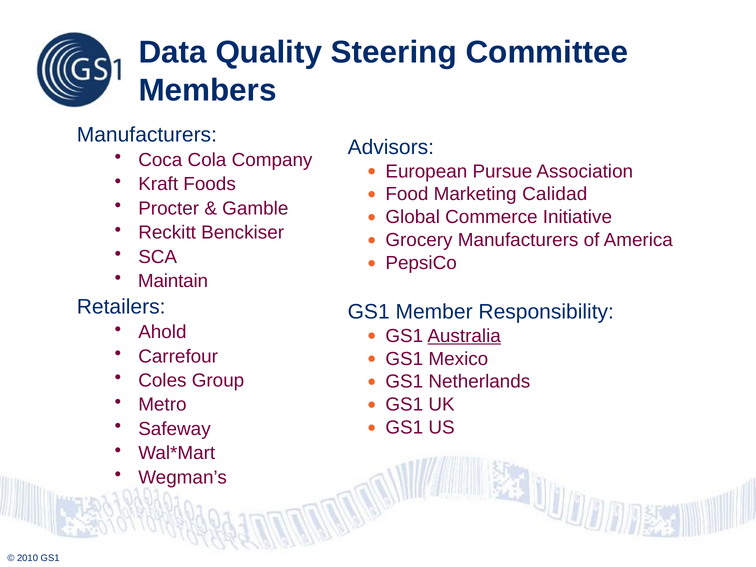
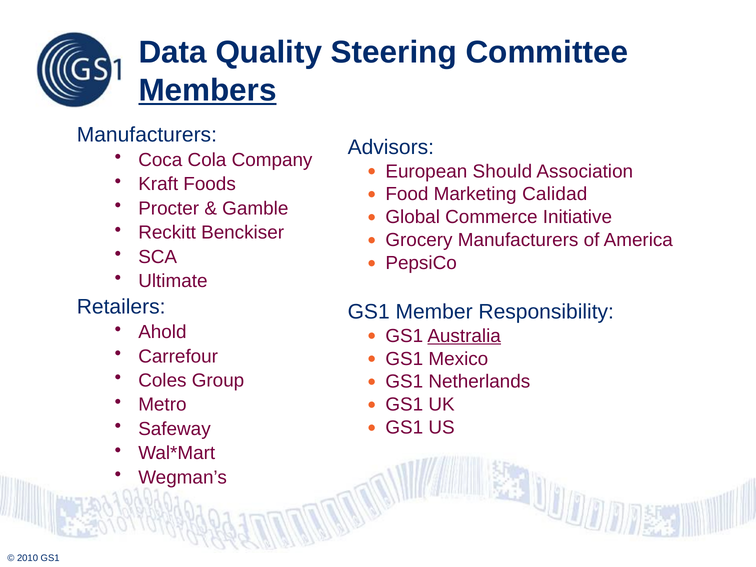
Members underline: none -> present
Pursue: Pursue -> Should
Maintain: Maintain -> Ultimate
